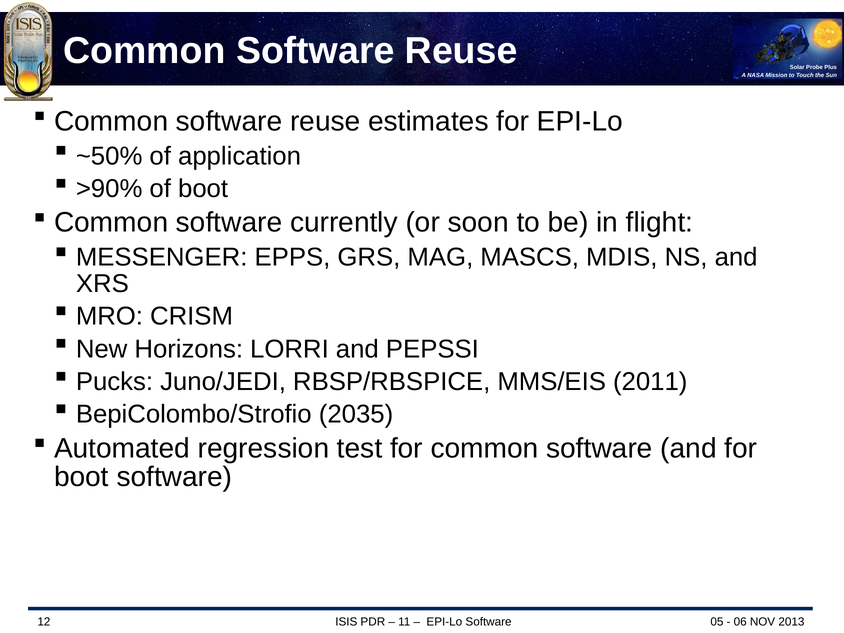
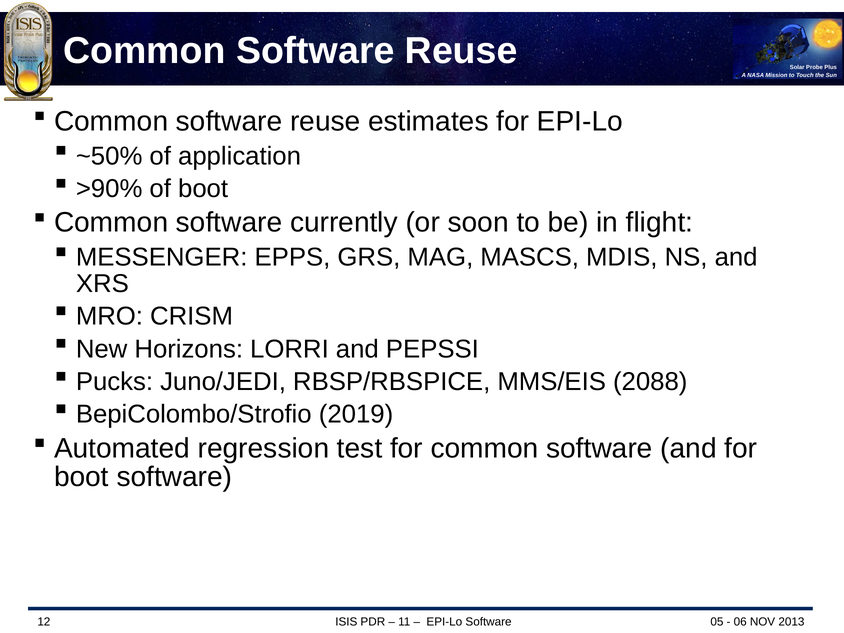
2011: 2011 -> 2088
2035: 2035 -> 2019
